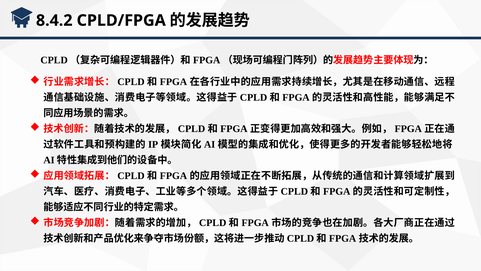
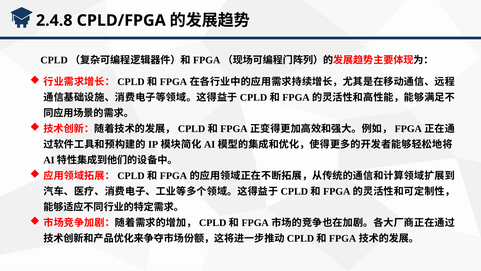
8.4.2: 8.4.2 -> 2.4.8
